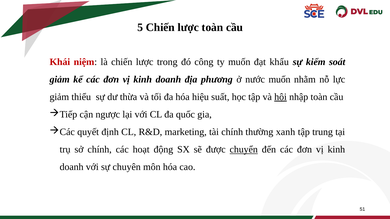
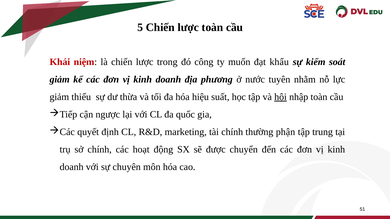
nước muốn: muốn -> tuyên
xanh: xanh -> phận
chuyển underline: present -> none
